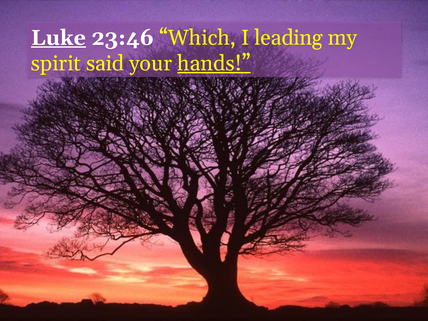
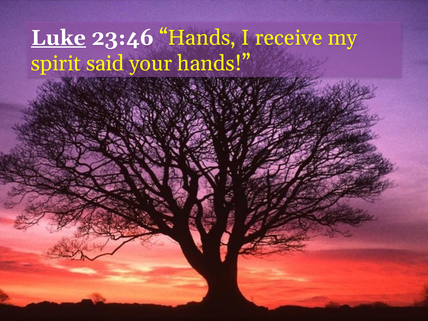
23:46 Which: Which -> Hands
leading: leading -> receive
hands at (214, 64) underline: present -> none
